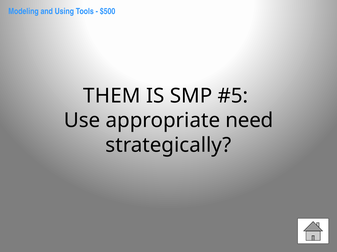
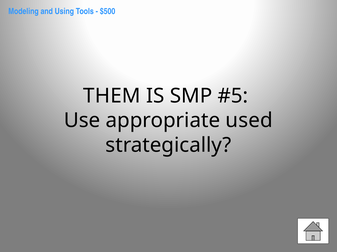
need: need -> used
